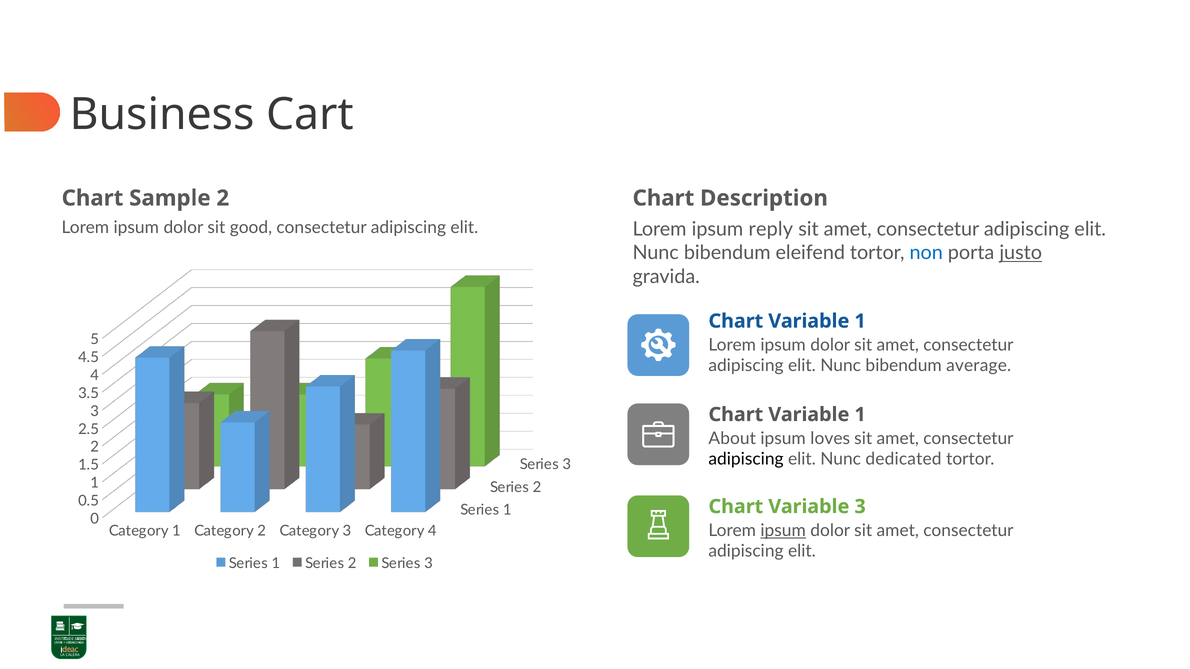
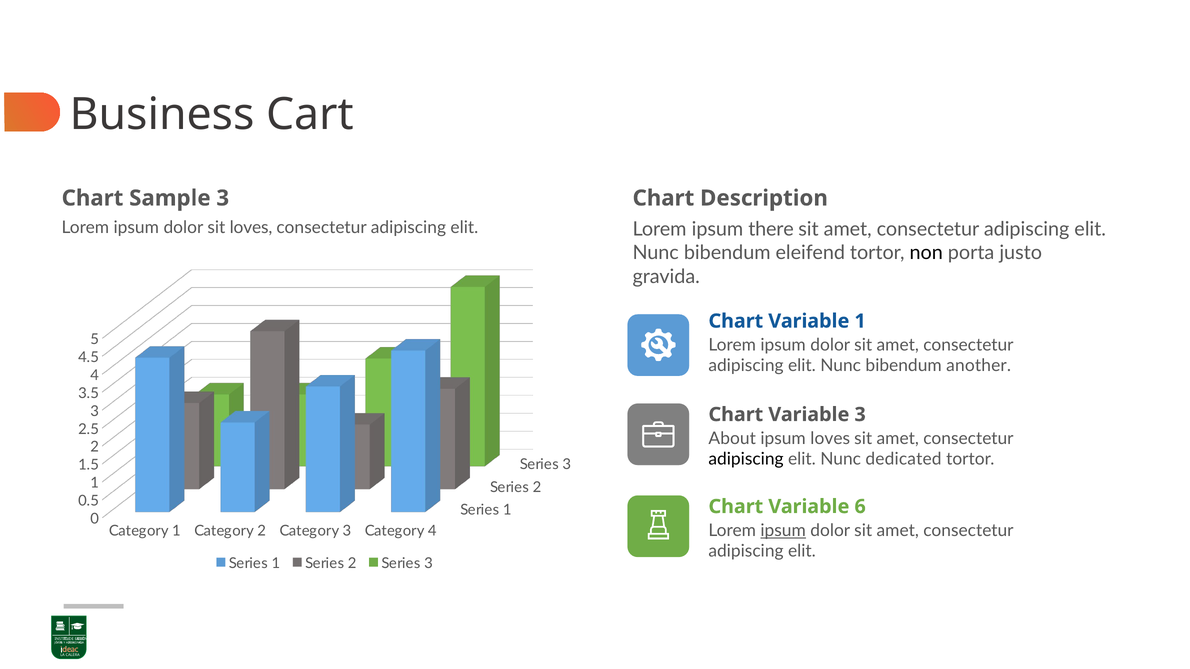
Sample 2: 2 -> 3
sit good: good -> loves
reply: reply -> there
non colour: blue -> black
justo underline: present -> none
average: average -> another
1 at (860, 415): 1 -> 3
Variable 3: 3 -> 6
